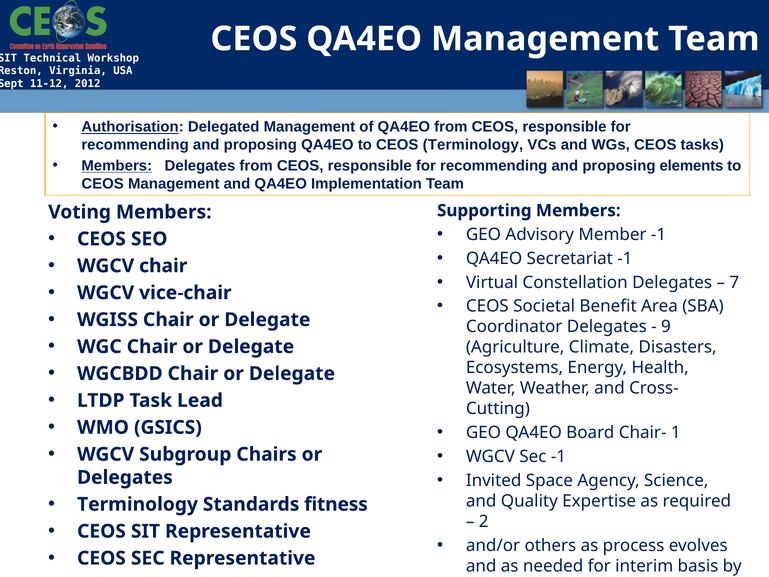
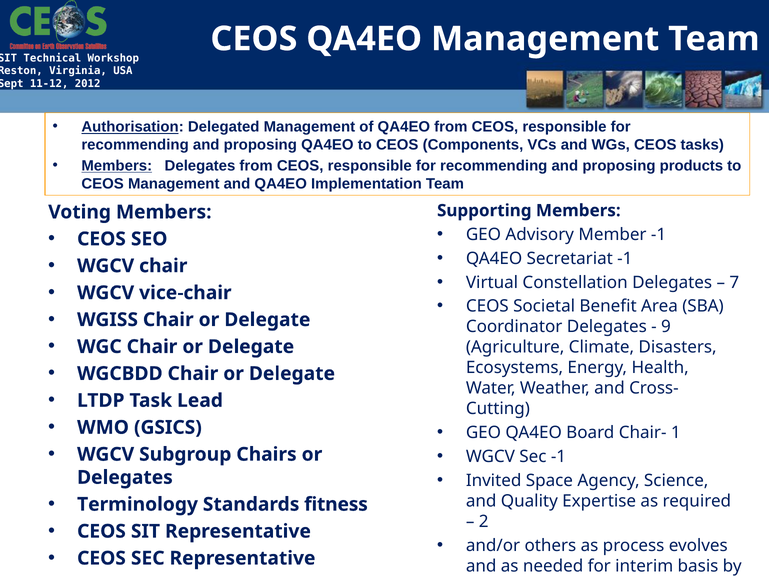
CEOS Terminology: Terminology -> Components
elements: elements -> products
